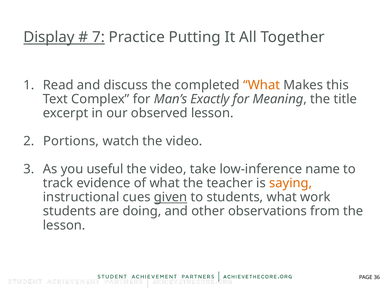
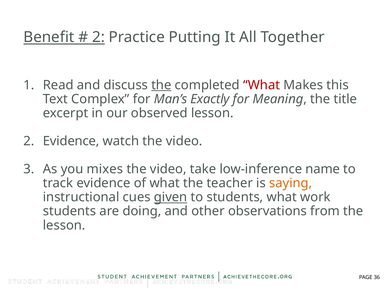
Display: Display -> Benefit
7 at (98, 37): 7 -> 2
the at (161, 85) underline: none -> present
What at (262, 85) colour: orange -> red
Portions at (71, 141): Portions -> Evidence
useful: useful -> mixes
